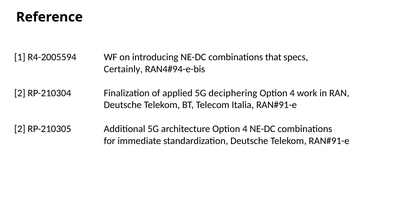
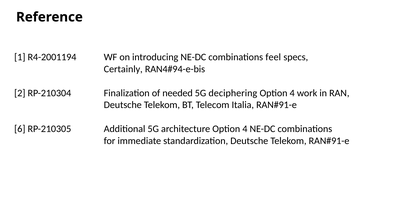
R4-2005594: R4-2005594 -> R4-2001194
that: that -> feel
applied: applied -> needed
2 at (20, 129): 2 -> 6
